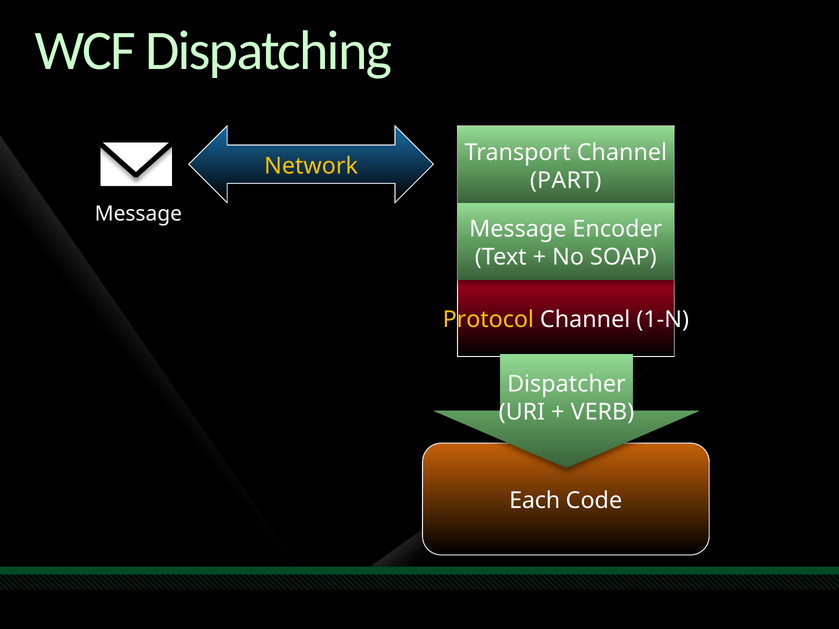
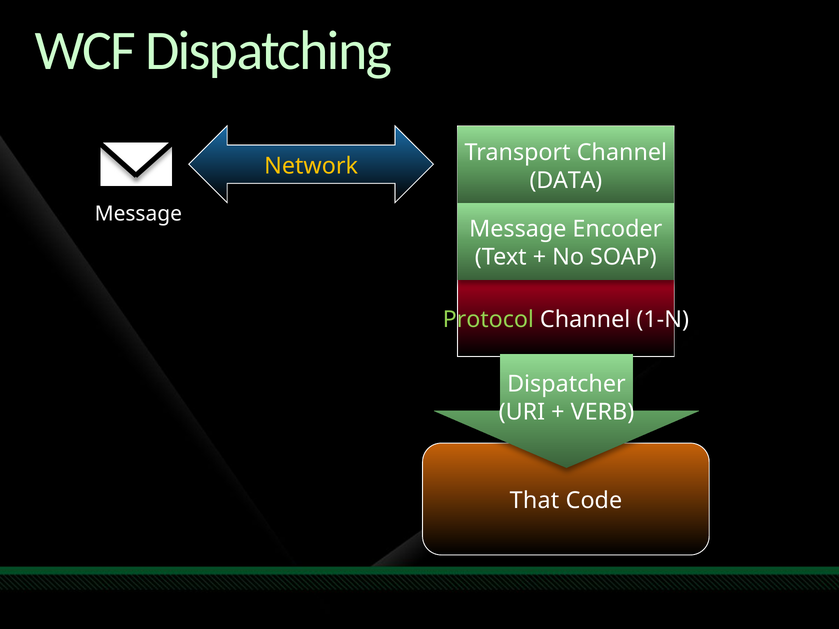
PART: PART -> DATA
Protocol colour: yellow -> light green
Each: Each -> That
